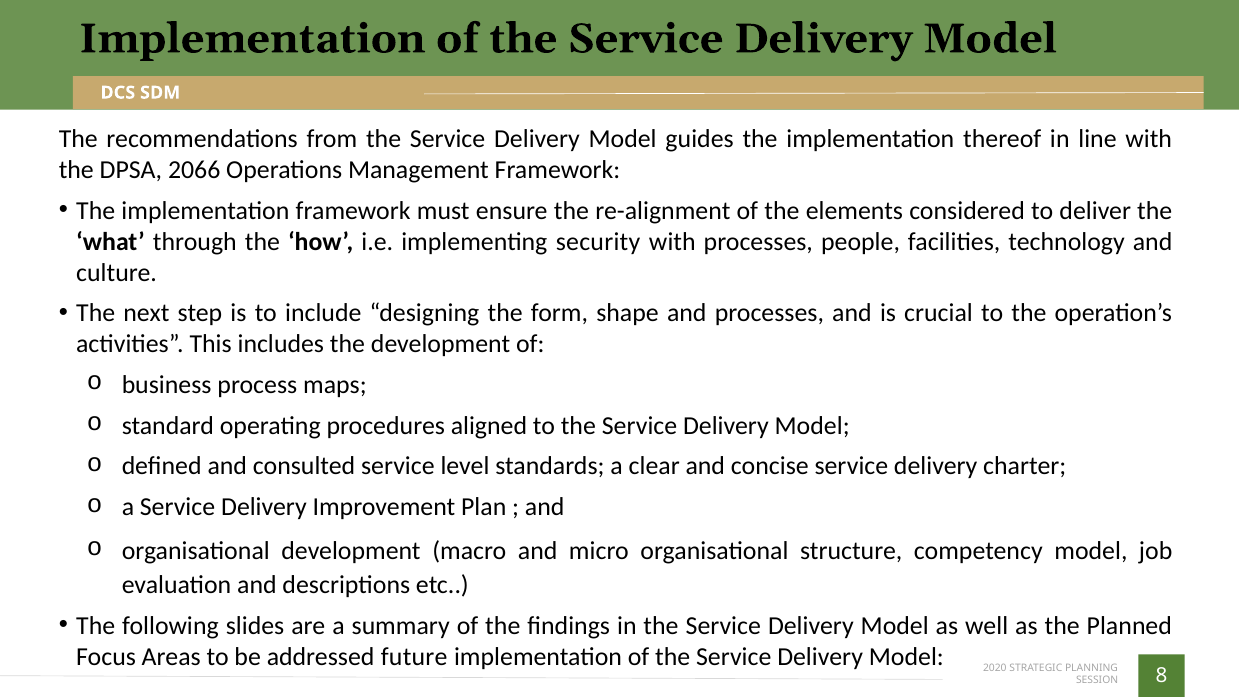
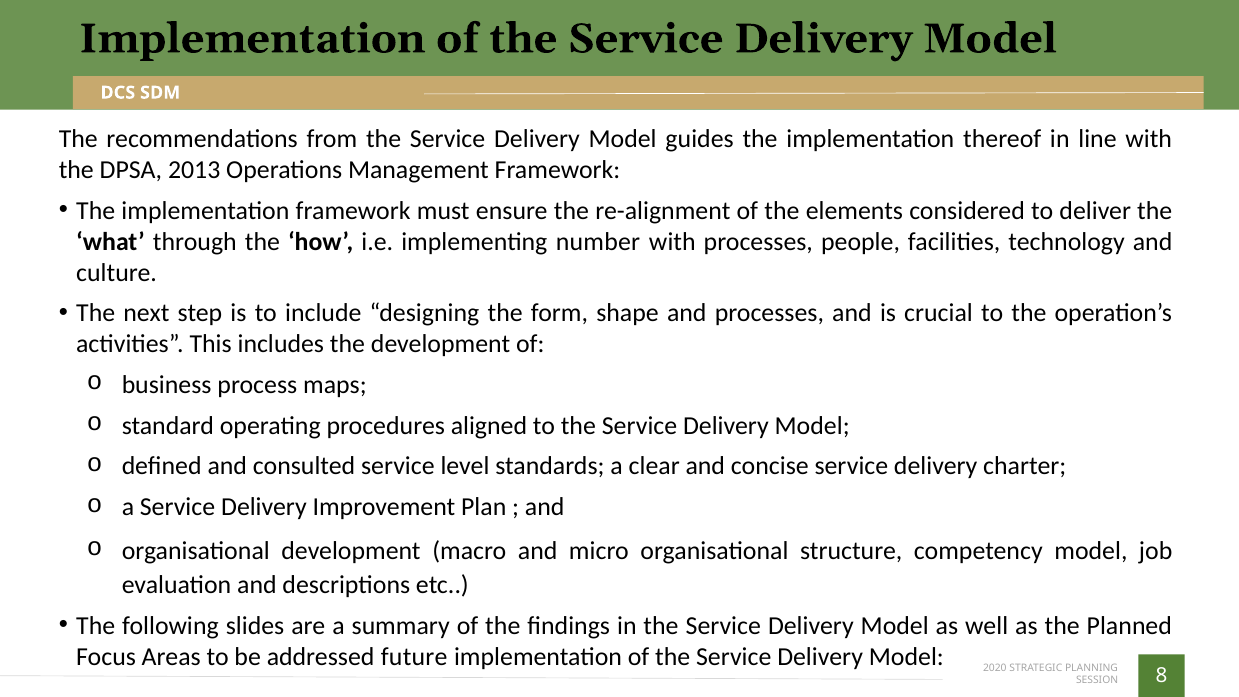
2066: 2066 -> 2013
security: security -> number
